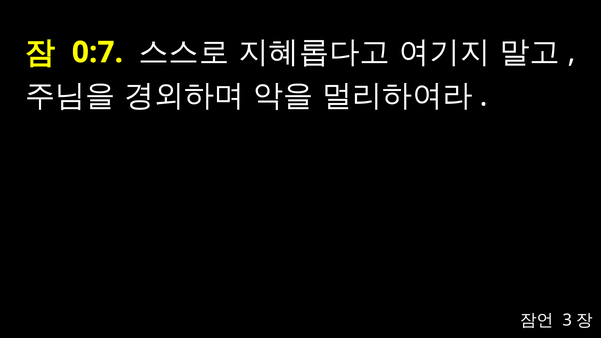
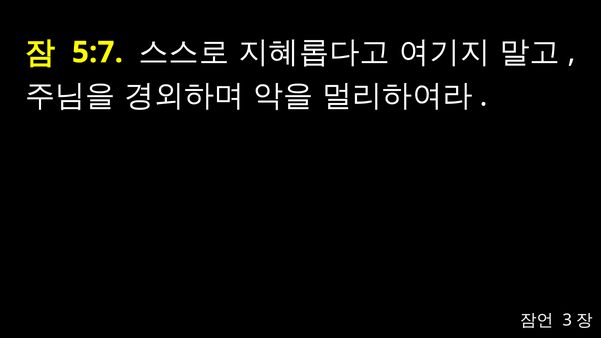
0:7: 0:7 -> 5:7
